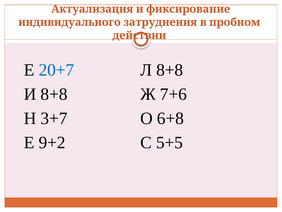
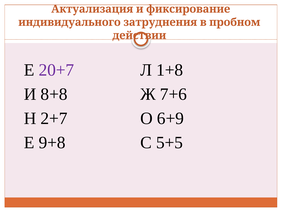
20+7 colour: blue -> purple
Л 8+8: 8+8 -> 1+8
3+7: 3+7 -> 2+7
6+8: 6+8 -> 6+9
9+2: 9+2 -> 9+8
